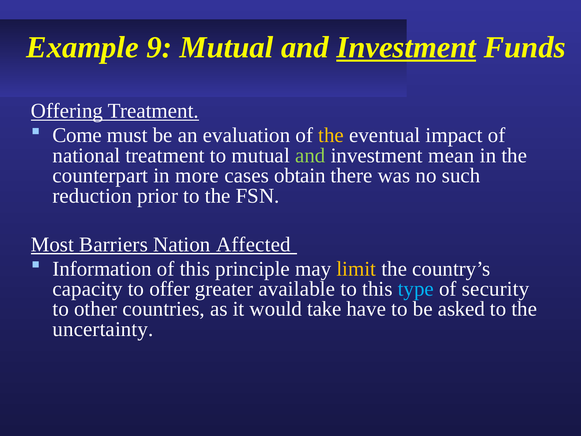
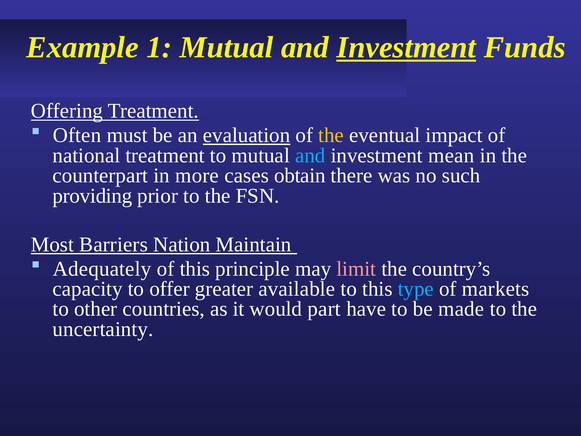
9: 9 -> 1
Come: Come -> Often
evaluation underline: none -> present
and at (310, 155) colour: light green -> light blue
reduction: reduction -> providing
Affected: Affected -> Maintain
Information: Information -> Adequately
limit colour: yellow -> pink
security: security -> markets
take: take -> part
asked: asked -> made
